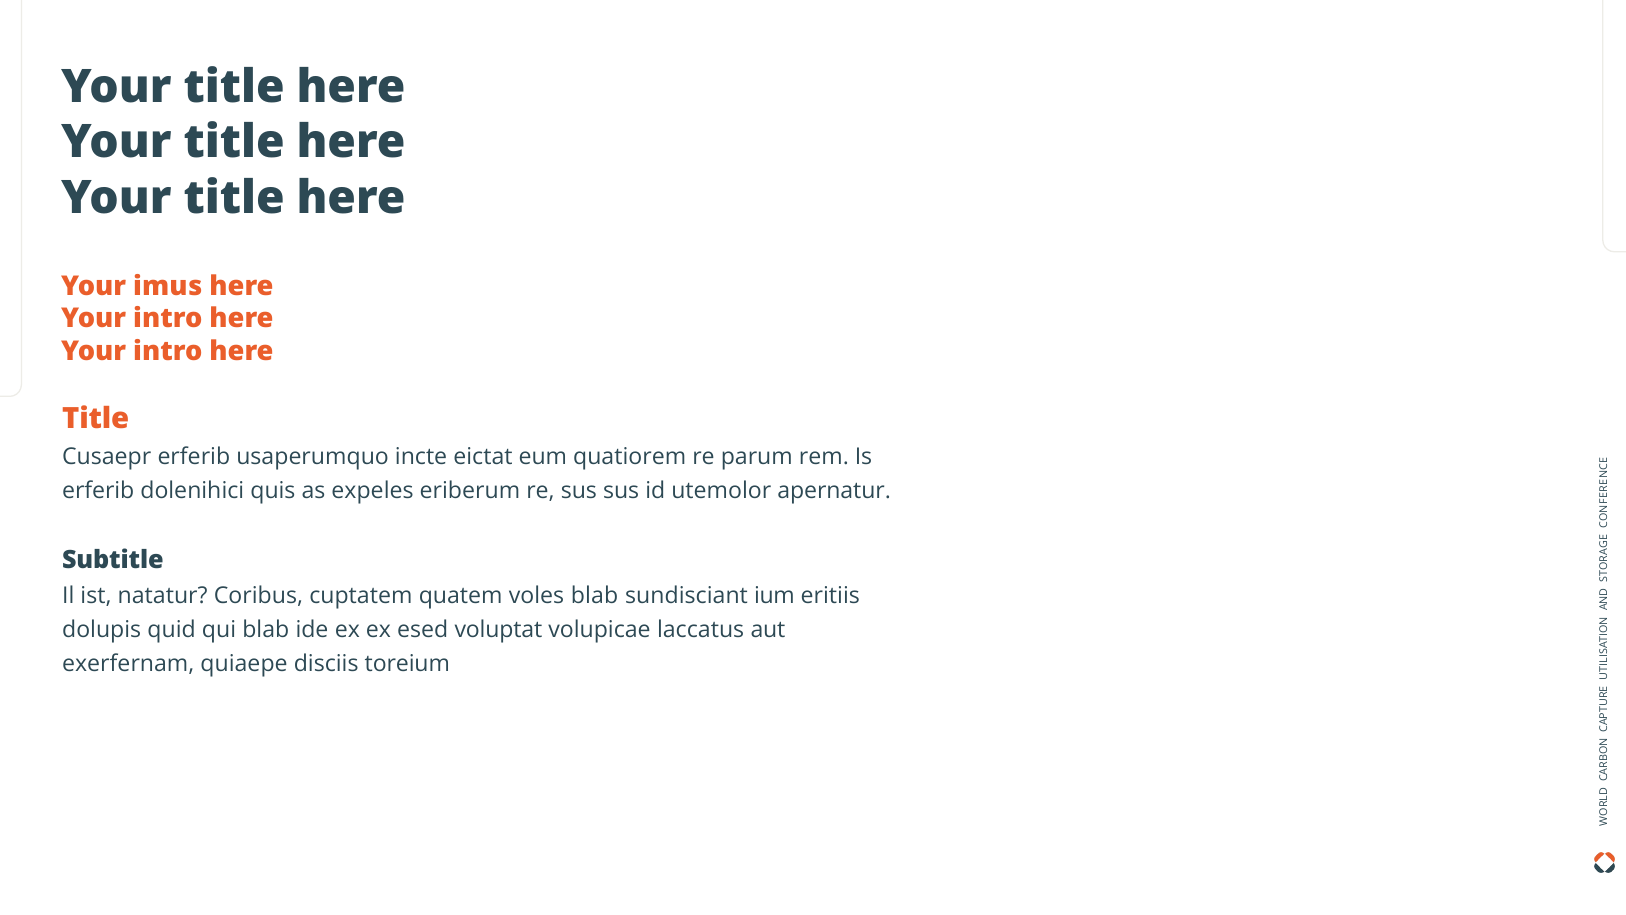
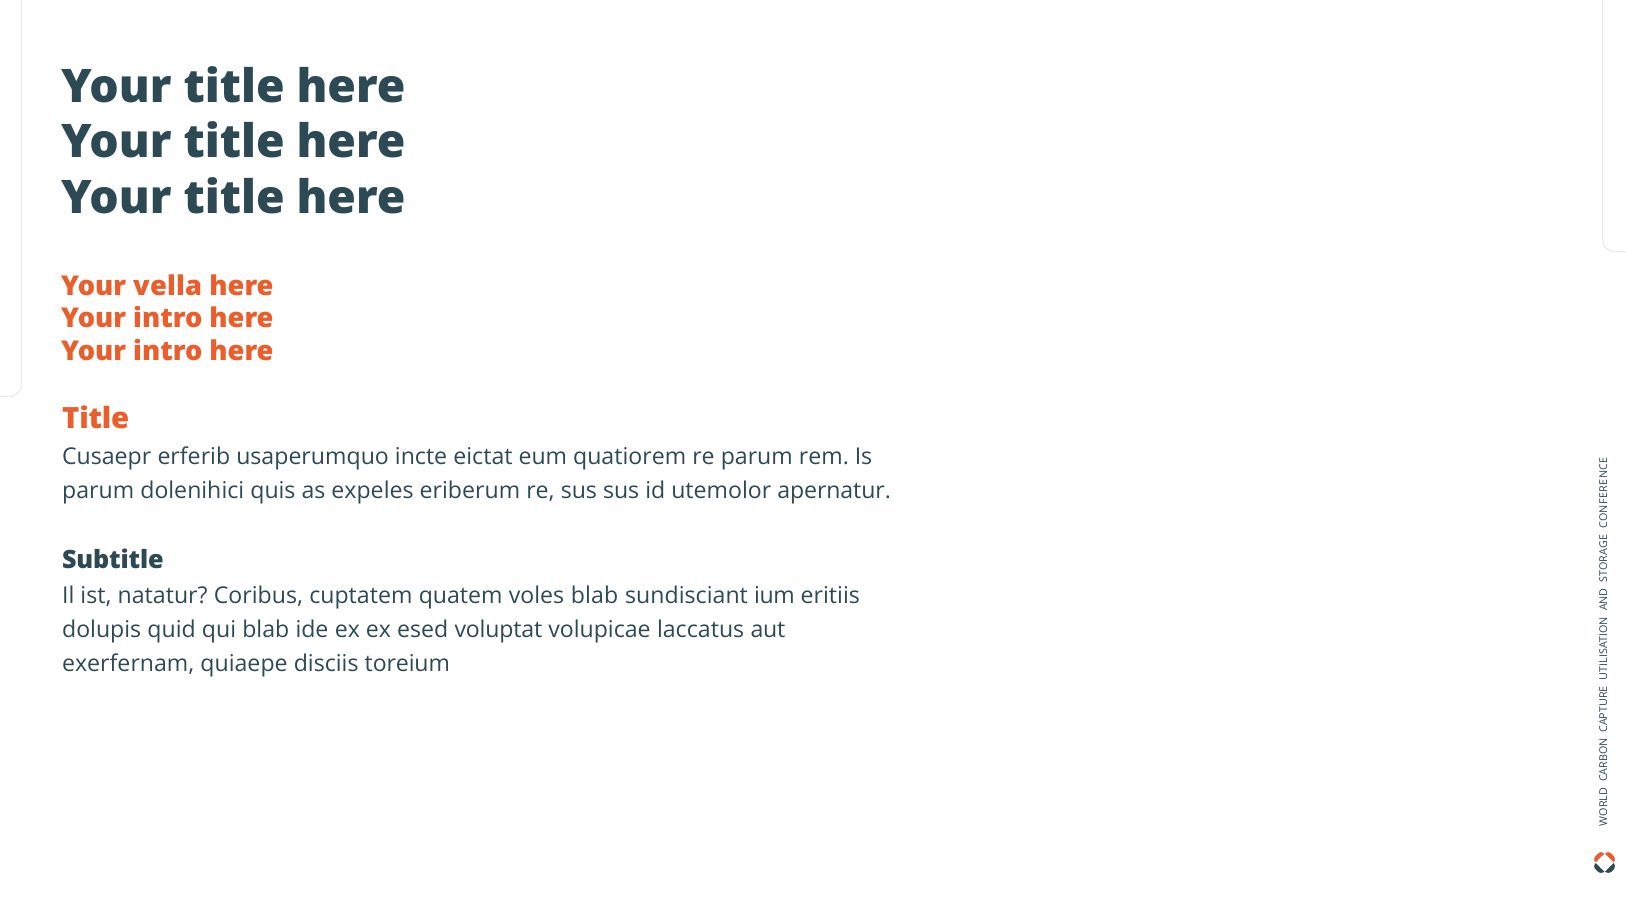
imus: imus -> vella
erferib at (98, 490): erferib -> parum
